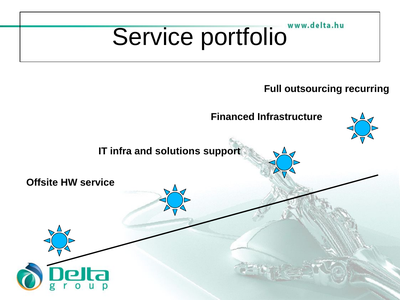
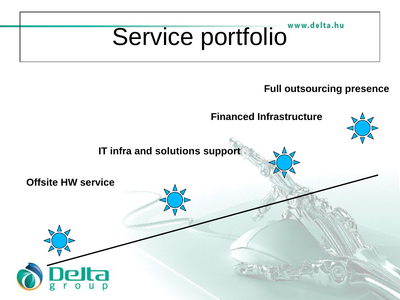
recurring: recurring -> presence
